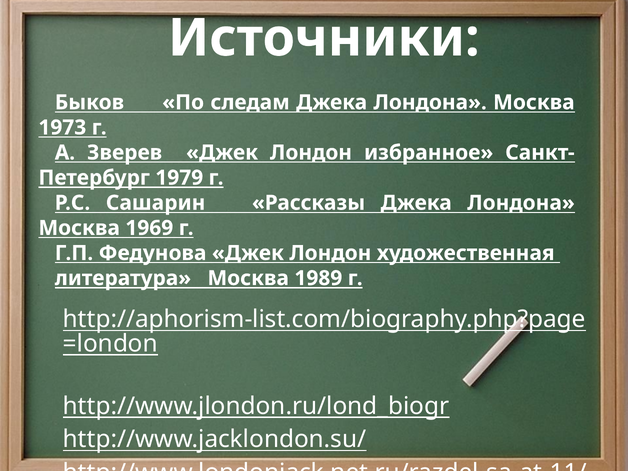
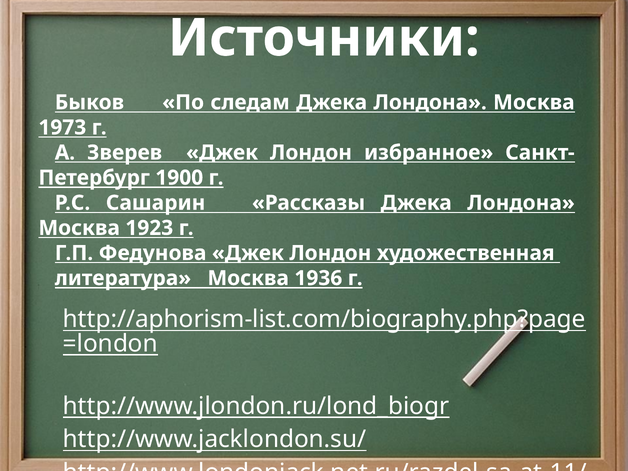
1979: 1979 -> 1900
1969: 1969 -> 1923
1989: 1989 -> 1936
